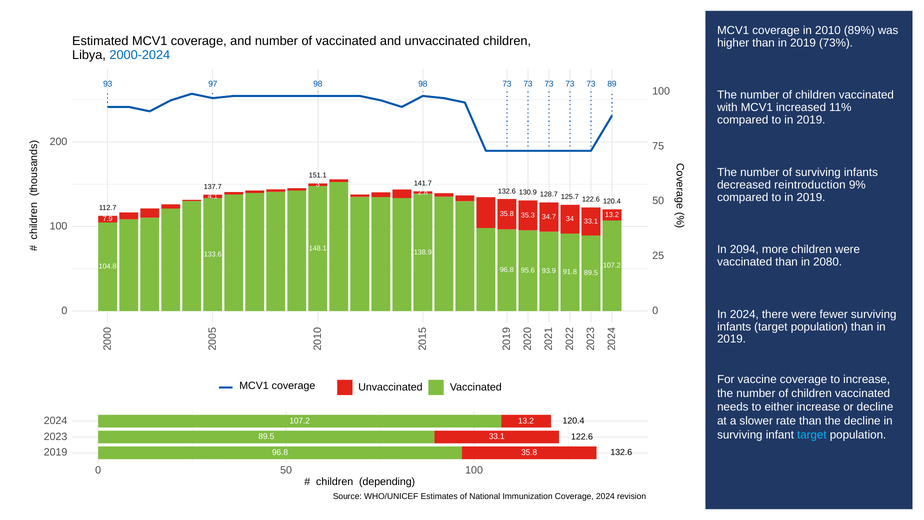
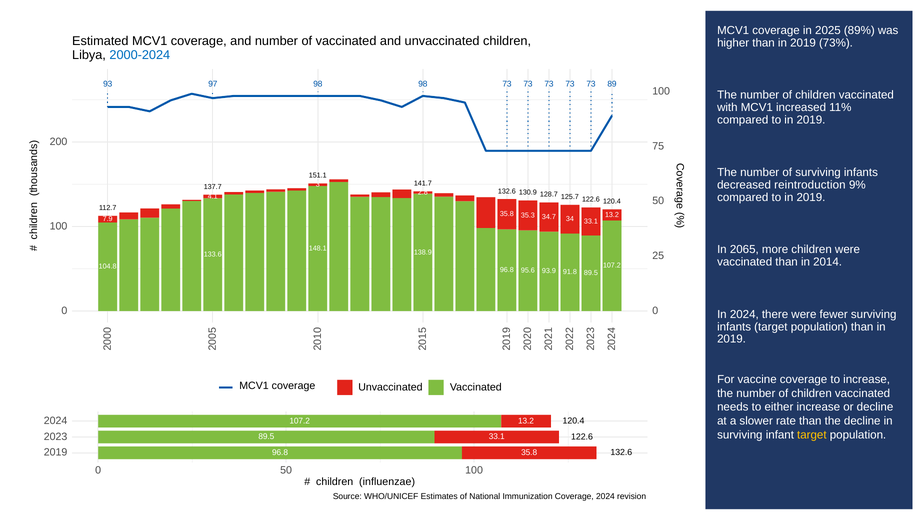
2010: 2010 -> 2025
2094: 2094 -> 2065
2080: 2080 -> 2014
target at (812, 435) colour: light blue -> yellow
depending: depending -> influenzae
